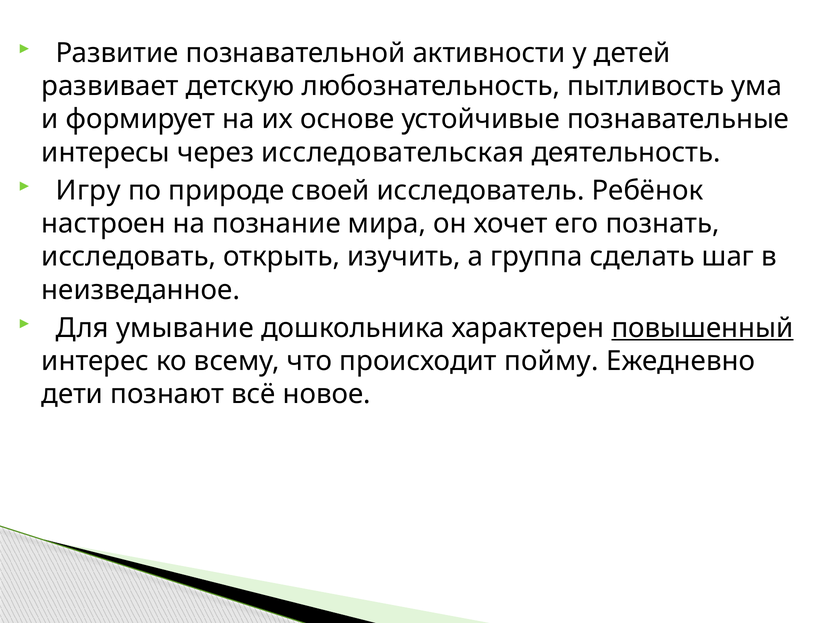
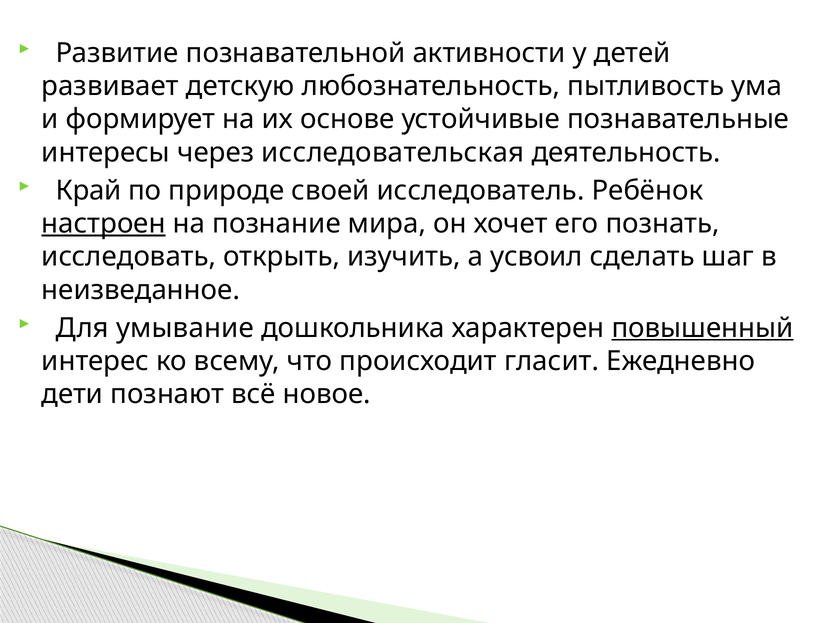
Игру: Игру -> Край
настроен underline: none -> present
группа: группа -> усвоил
пойму: пойму -> гласит
